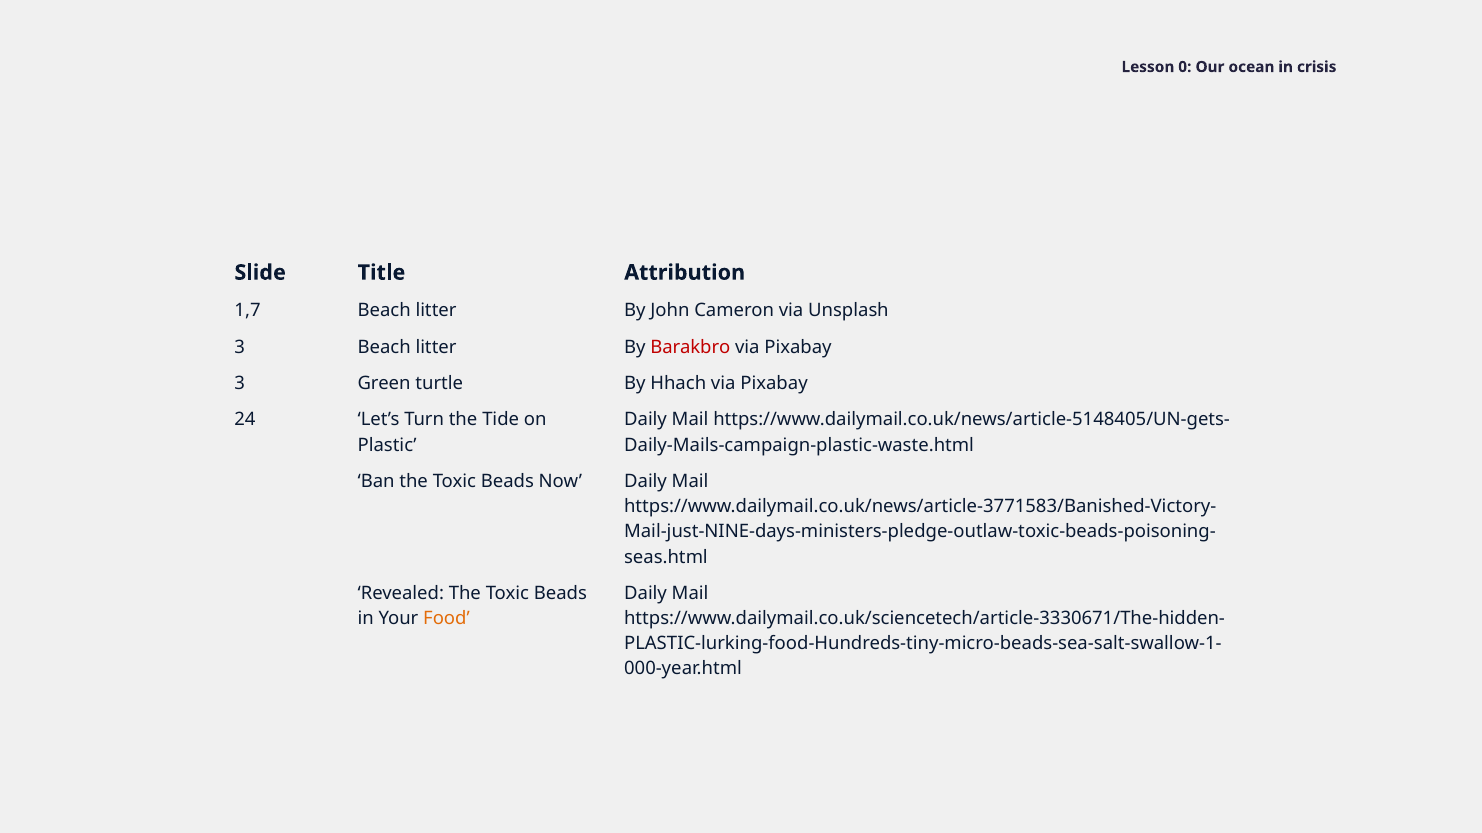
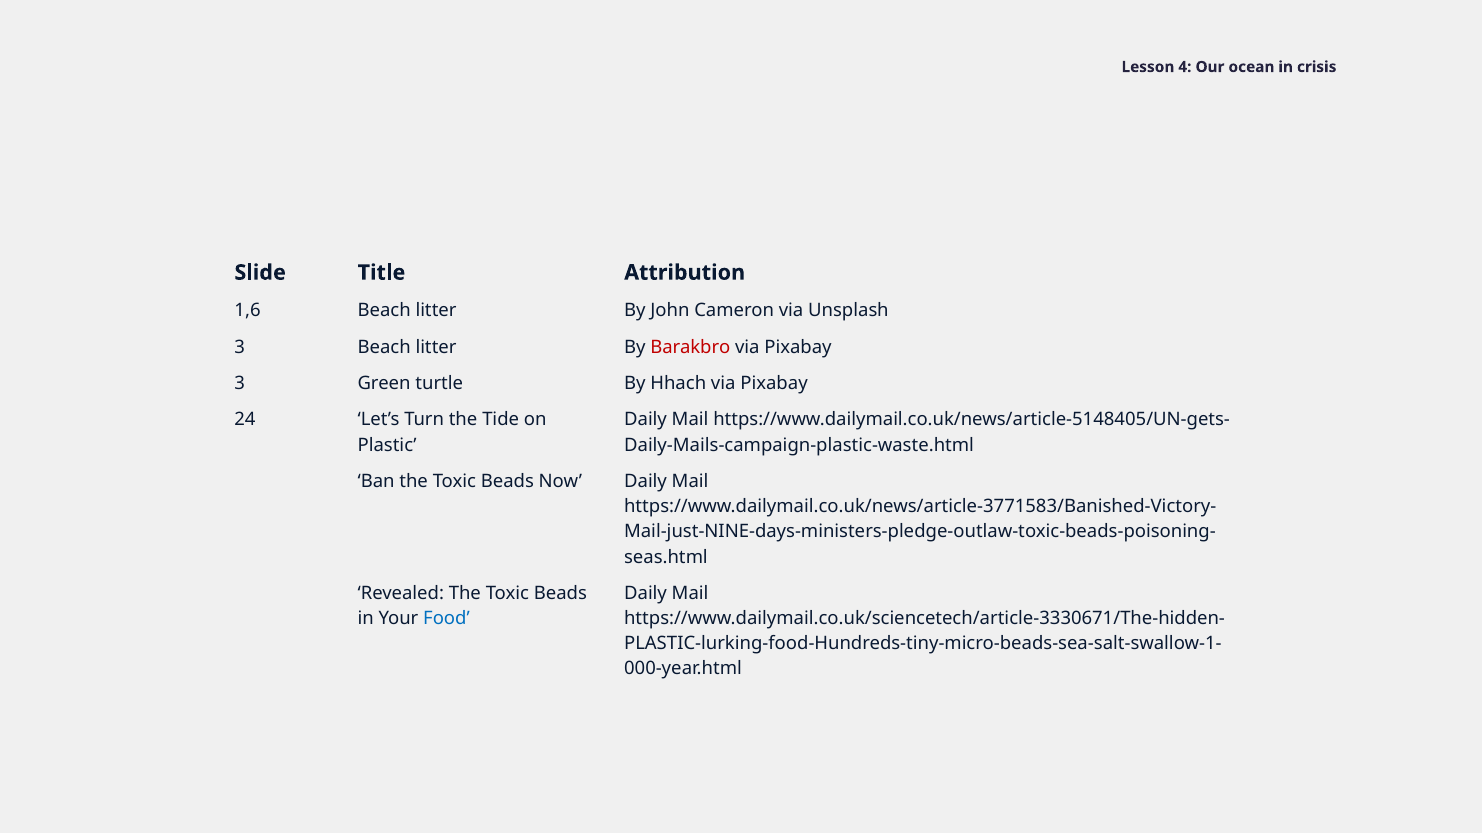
0: 0 -> 4
1,7: 1,7 -> 1,6
Food colour: orange -> blue
